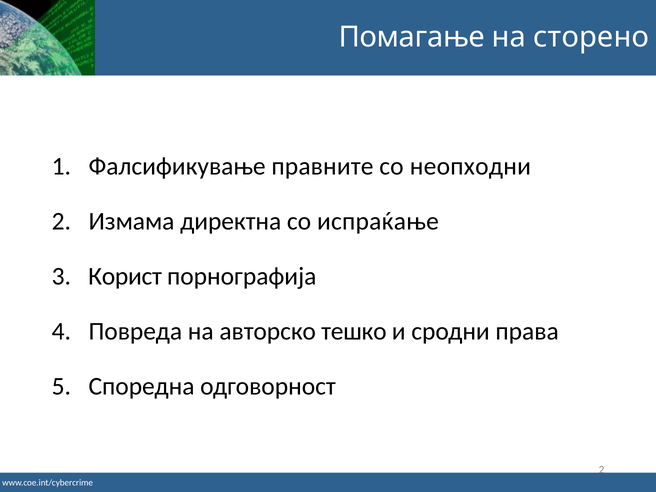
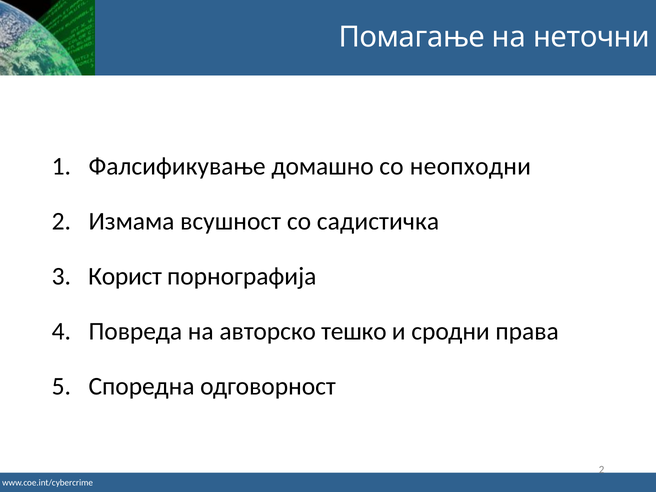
сторено: сторено -> неточни
правните: правните -> домашно
директна: директна -> всушност
испраќање: испраќање -> садистичка
